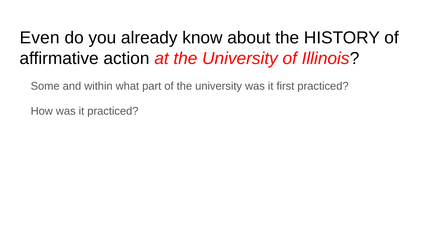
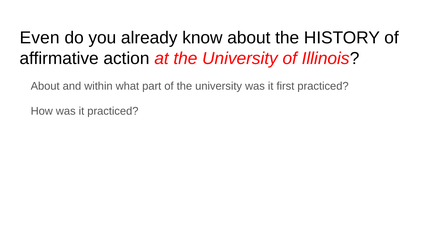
Some at (45, 86): Some -> About
